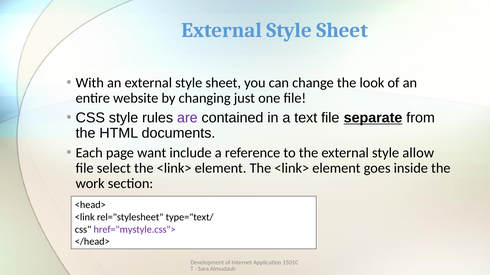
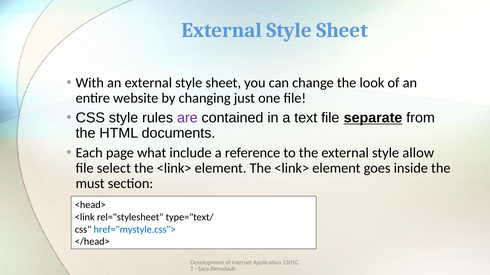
want: want -> what
work: work -> must
href="mystyle.css"> colour: purple -> blue
